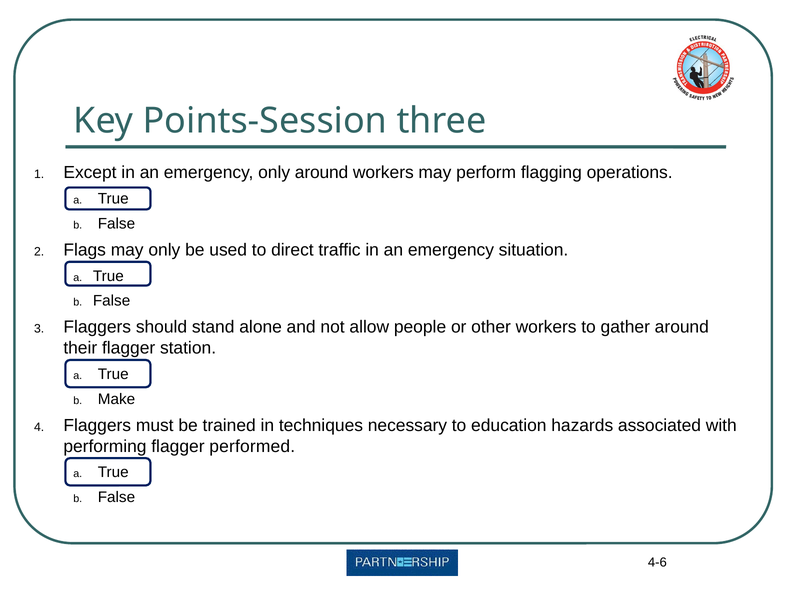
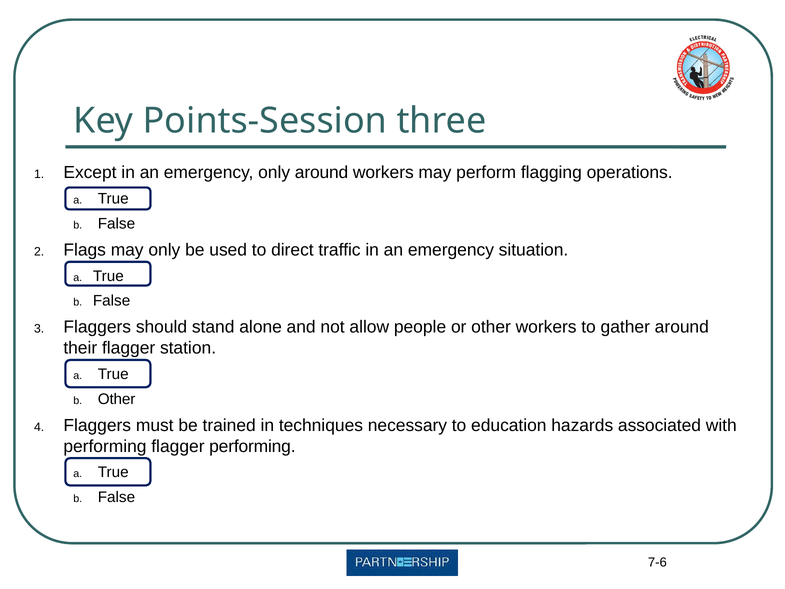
Make at (116, 399): Make -> Other
flagger performed: performed -> performing
4-6: 4-6 -> 7-6
